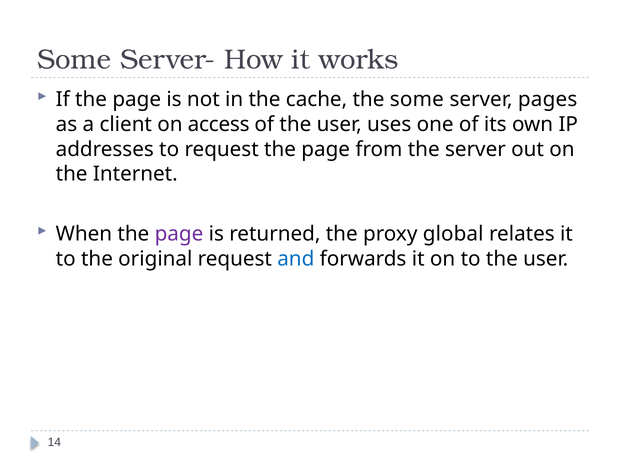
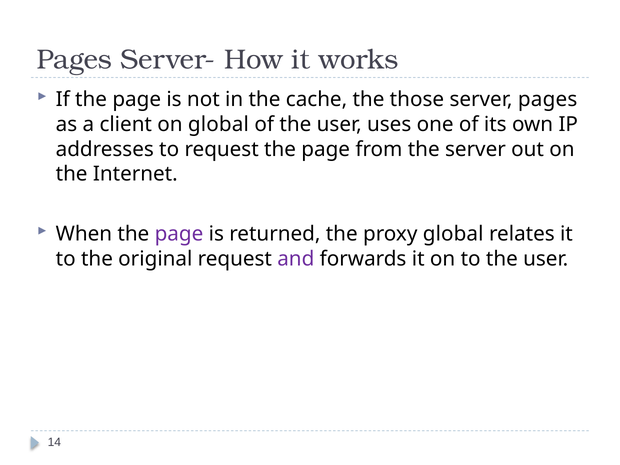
Some at (74, 60): Some -> Pages
the some: some -> those
on access: access -> global
and colour: blue -> purple
